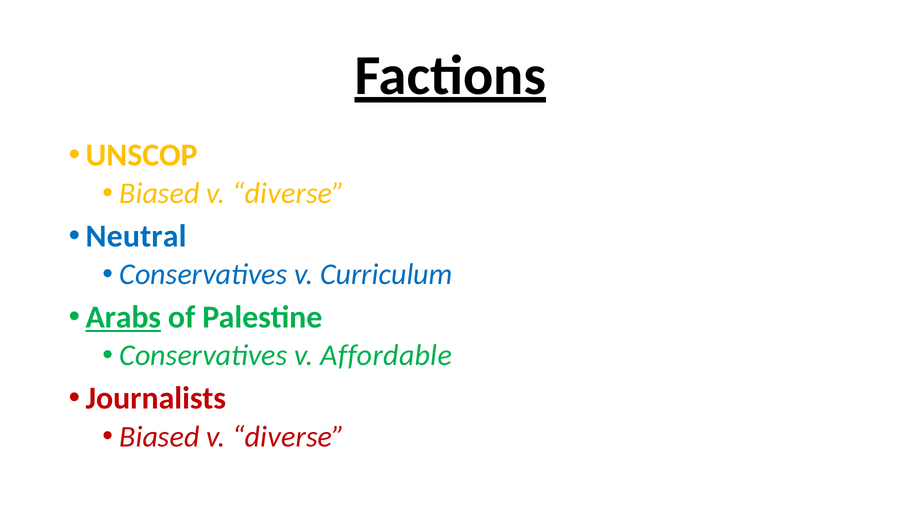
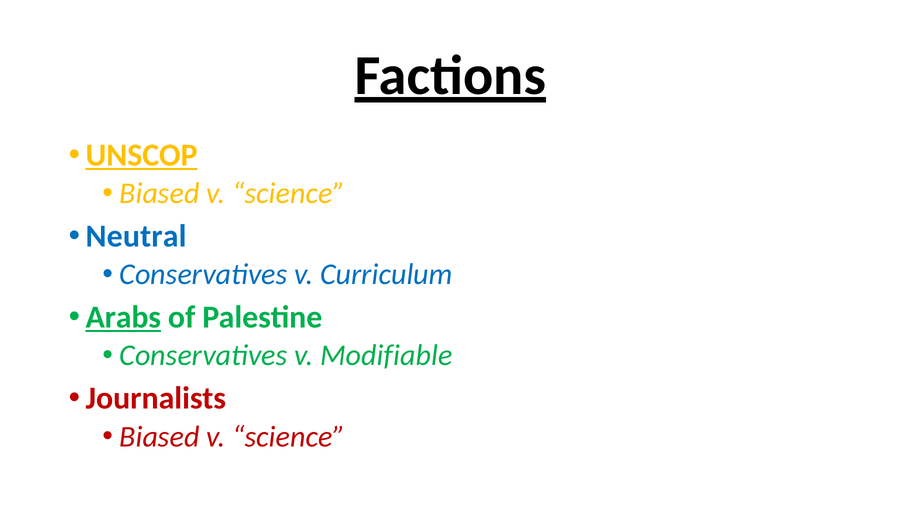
UNSCOP underline: none -> present
diverse at (289, 193): diverse -> science
Affordable: Affordable -> Modifiable
diverse at (289, 436): diverse -> science
